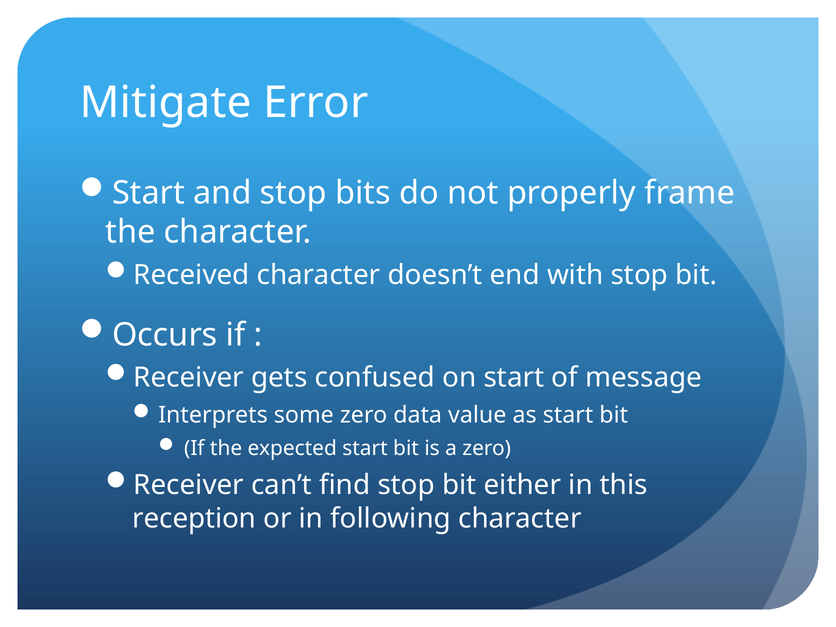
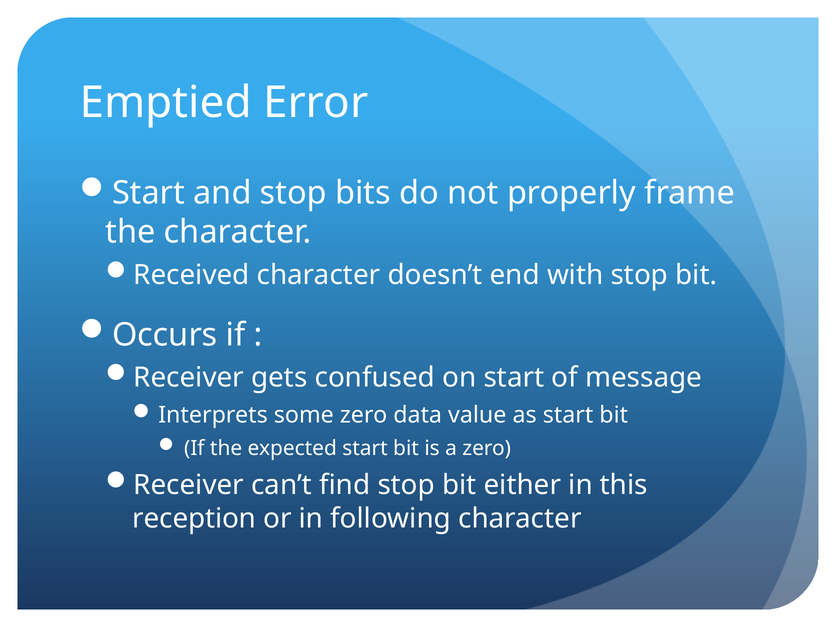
Mitigate: Mitigate -> Emptied
